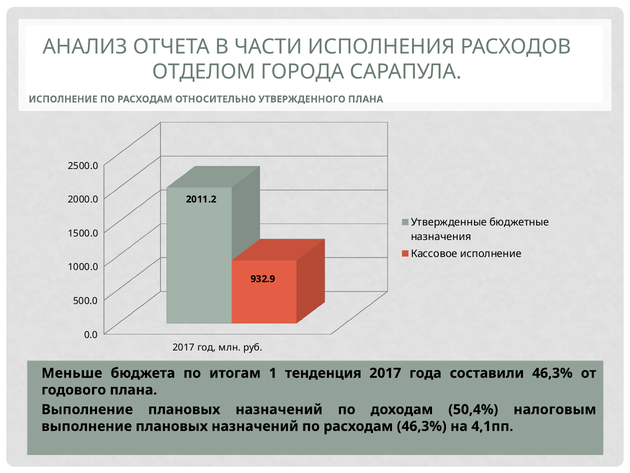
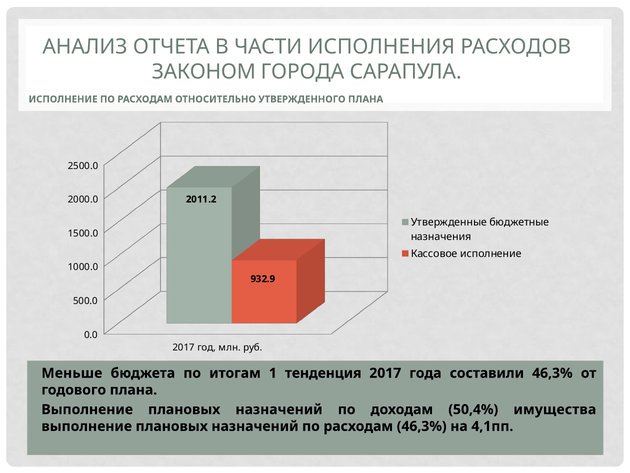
ОТДЕЛОМ: ОТДЕЛОМ -> ЗАКОНОМ
налоговым: налоговым -> имущества
